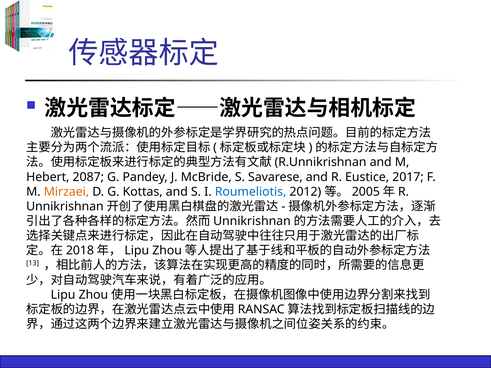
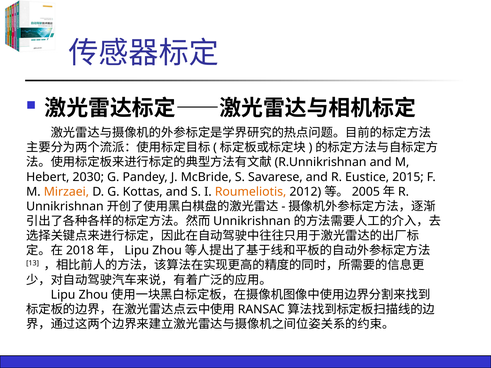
2087: 2087 -> 2030
2017: 2017 -> 2015
Roumeliotis colour: blue -> orange
